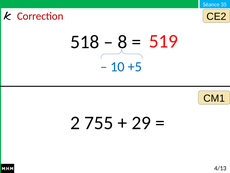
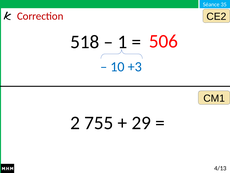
8: 8 -> 1
519: 519 -> 506
+5: +5 -> +3
